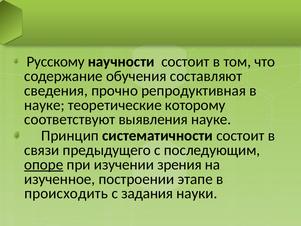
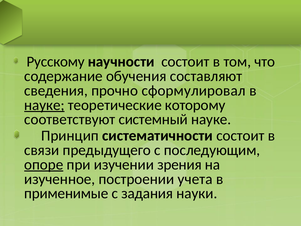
репродуктивная: репродуктивная -> сформулировал
науке at (44, 105) underline: none -> present
выявления: выявления -> системный
этапе: этапе -> учета
происходить: происходить -> применимые
